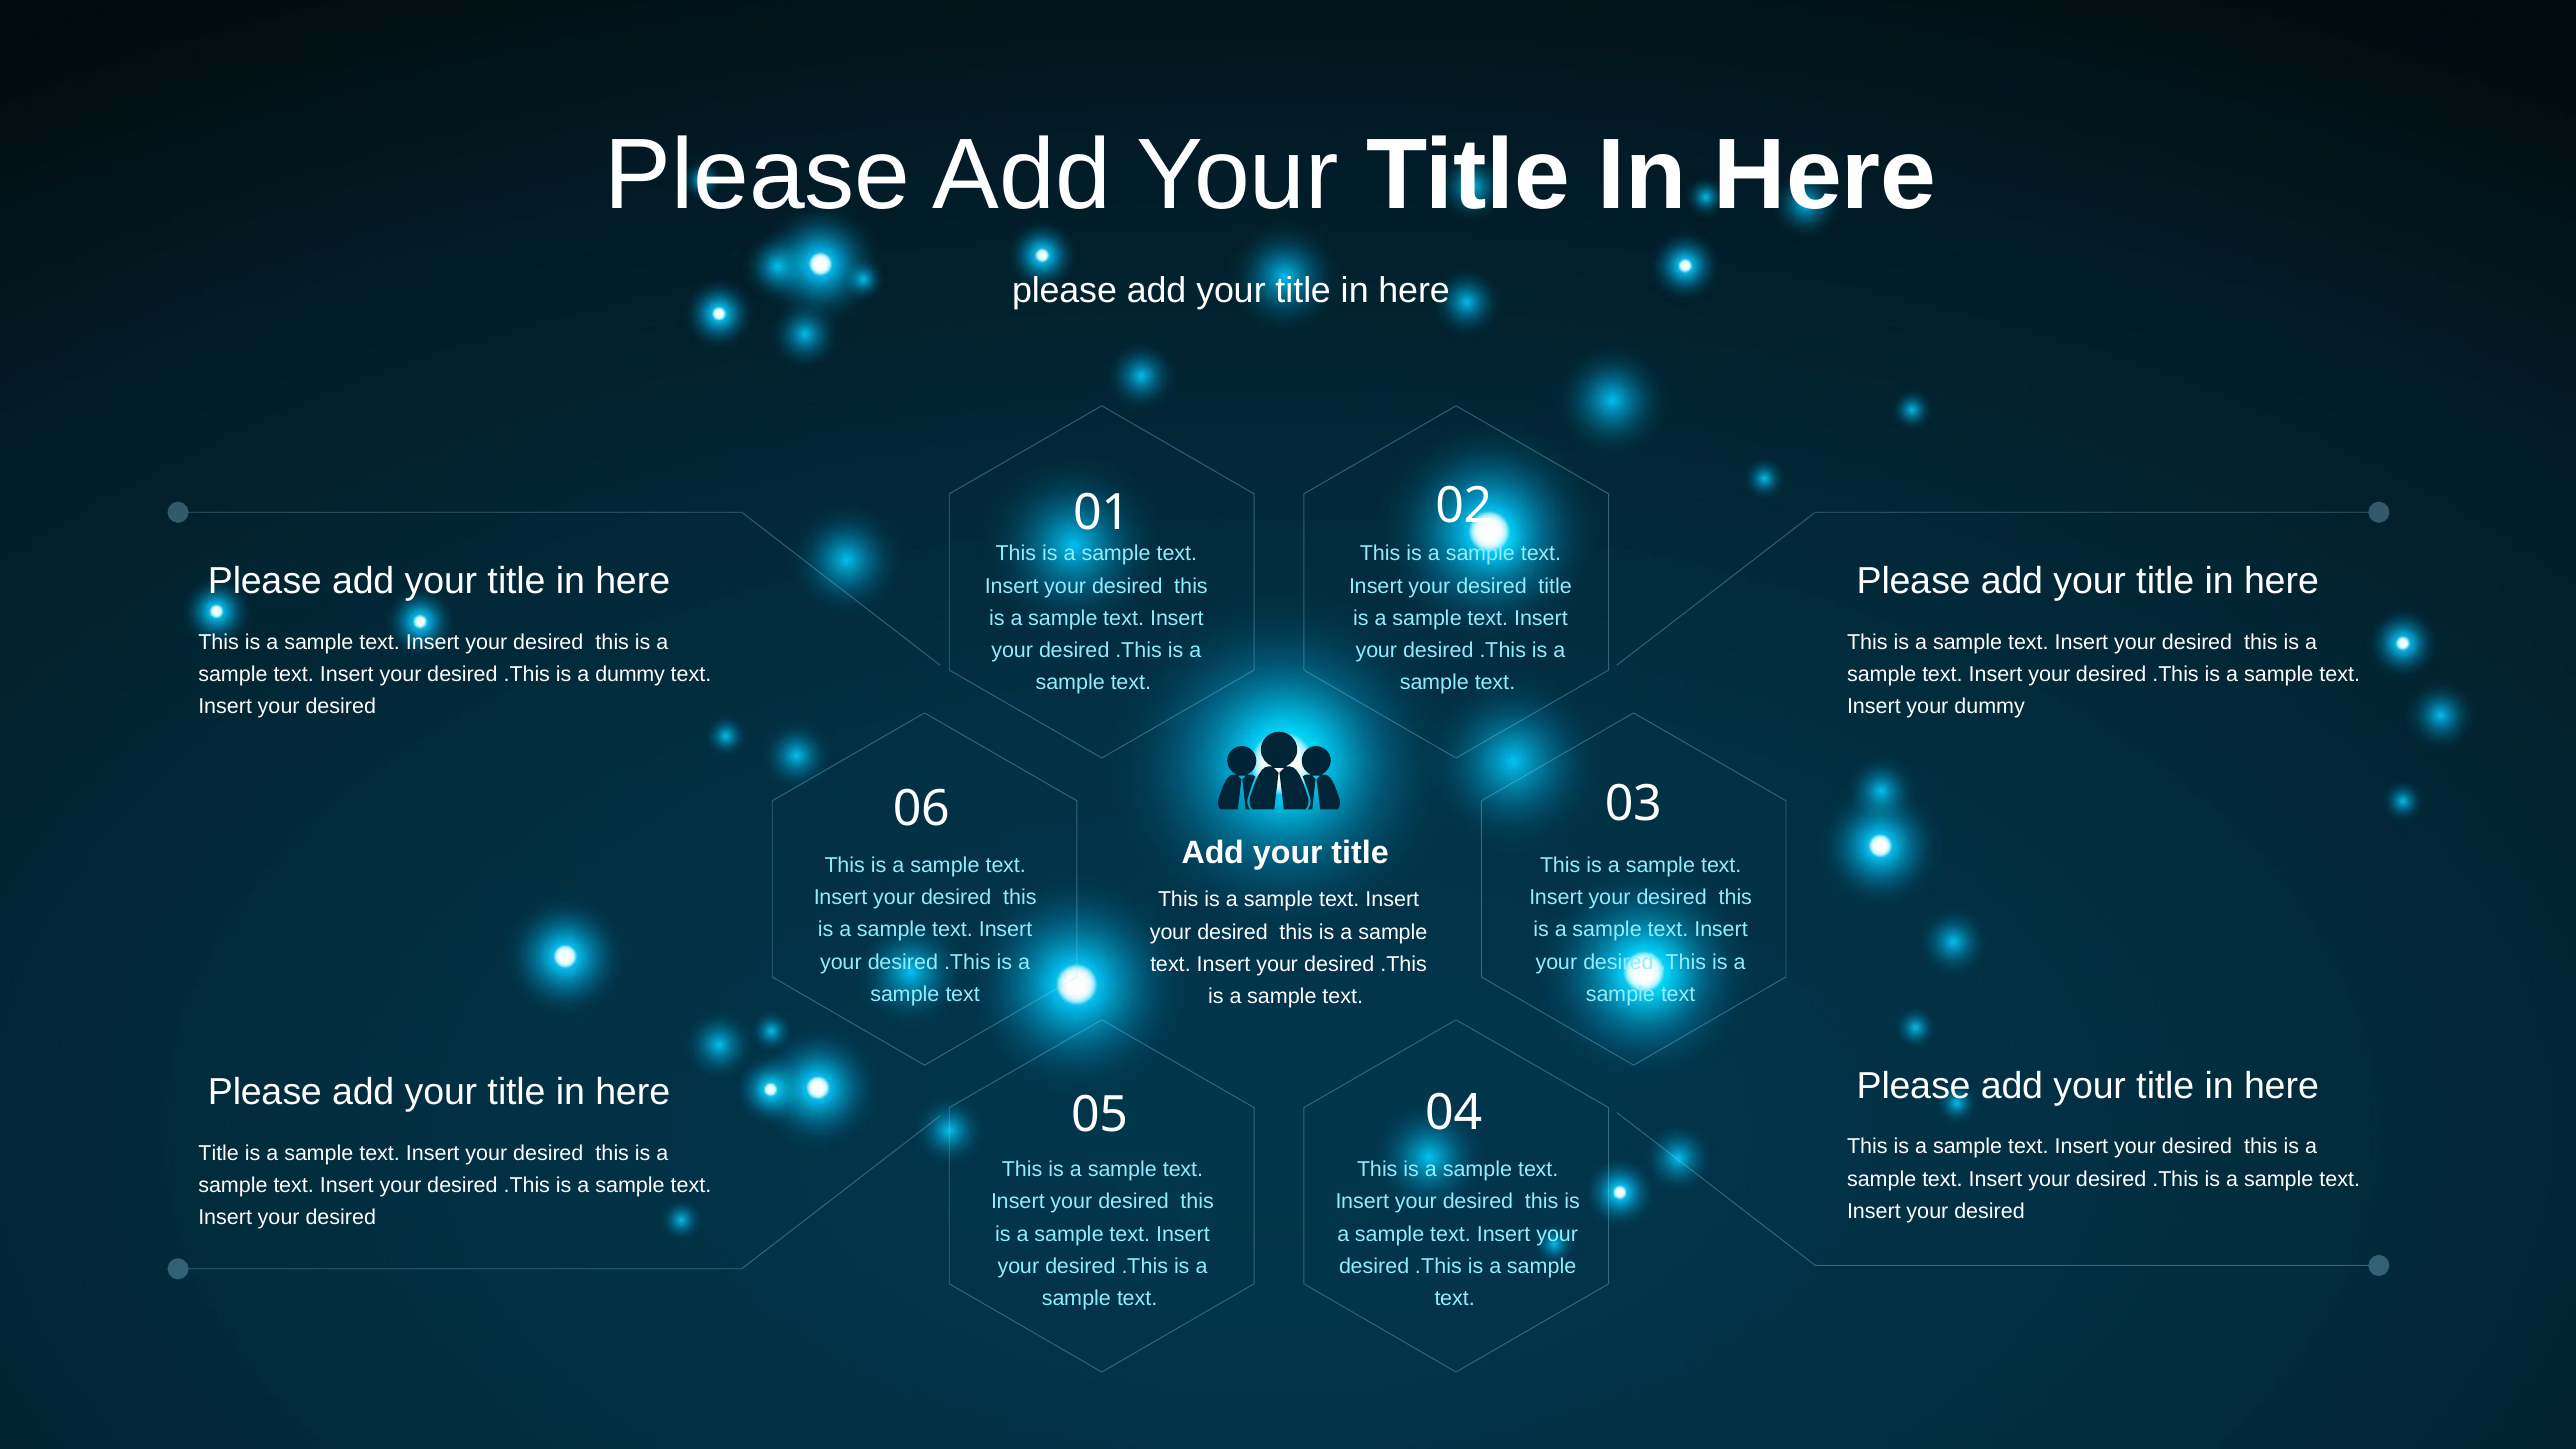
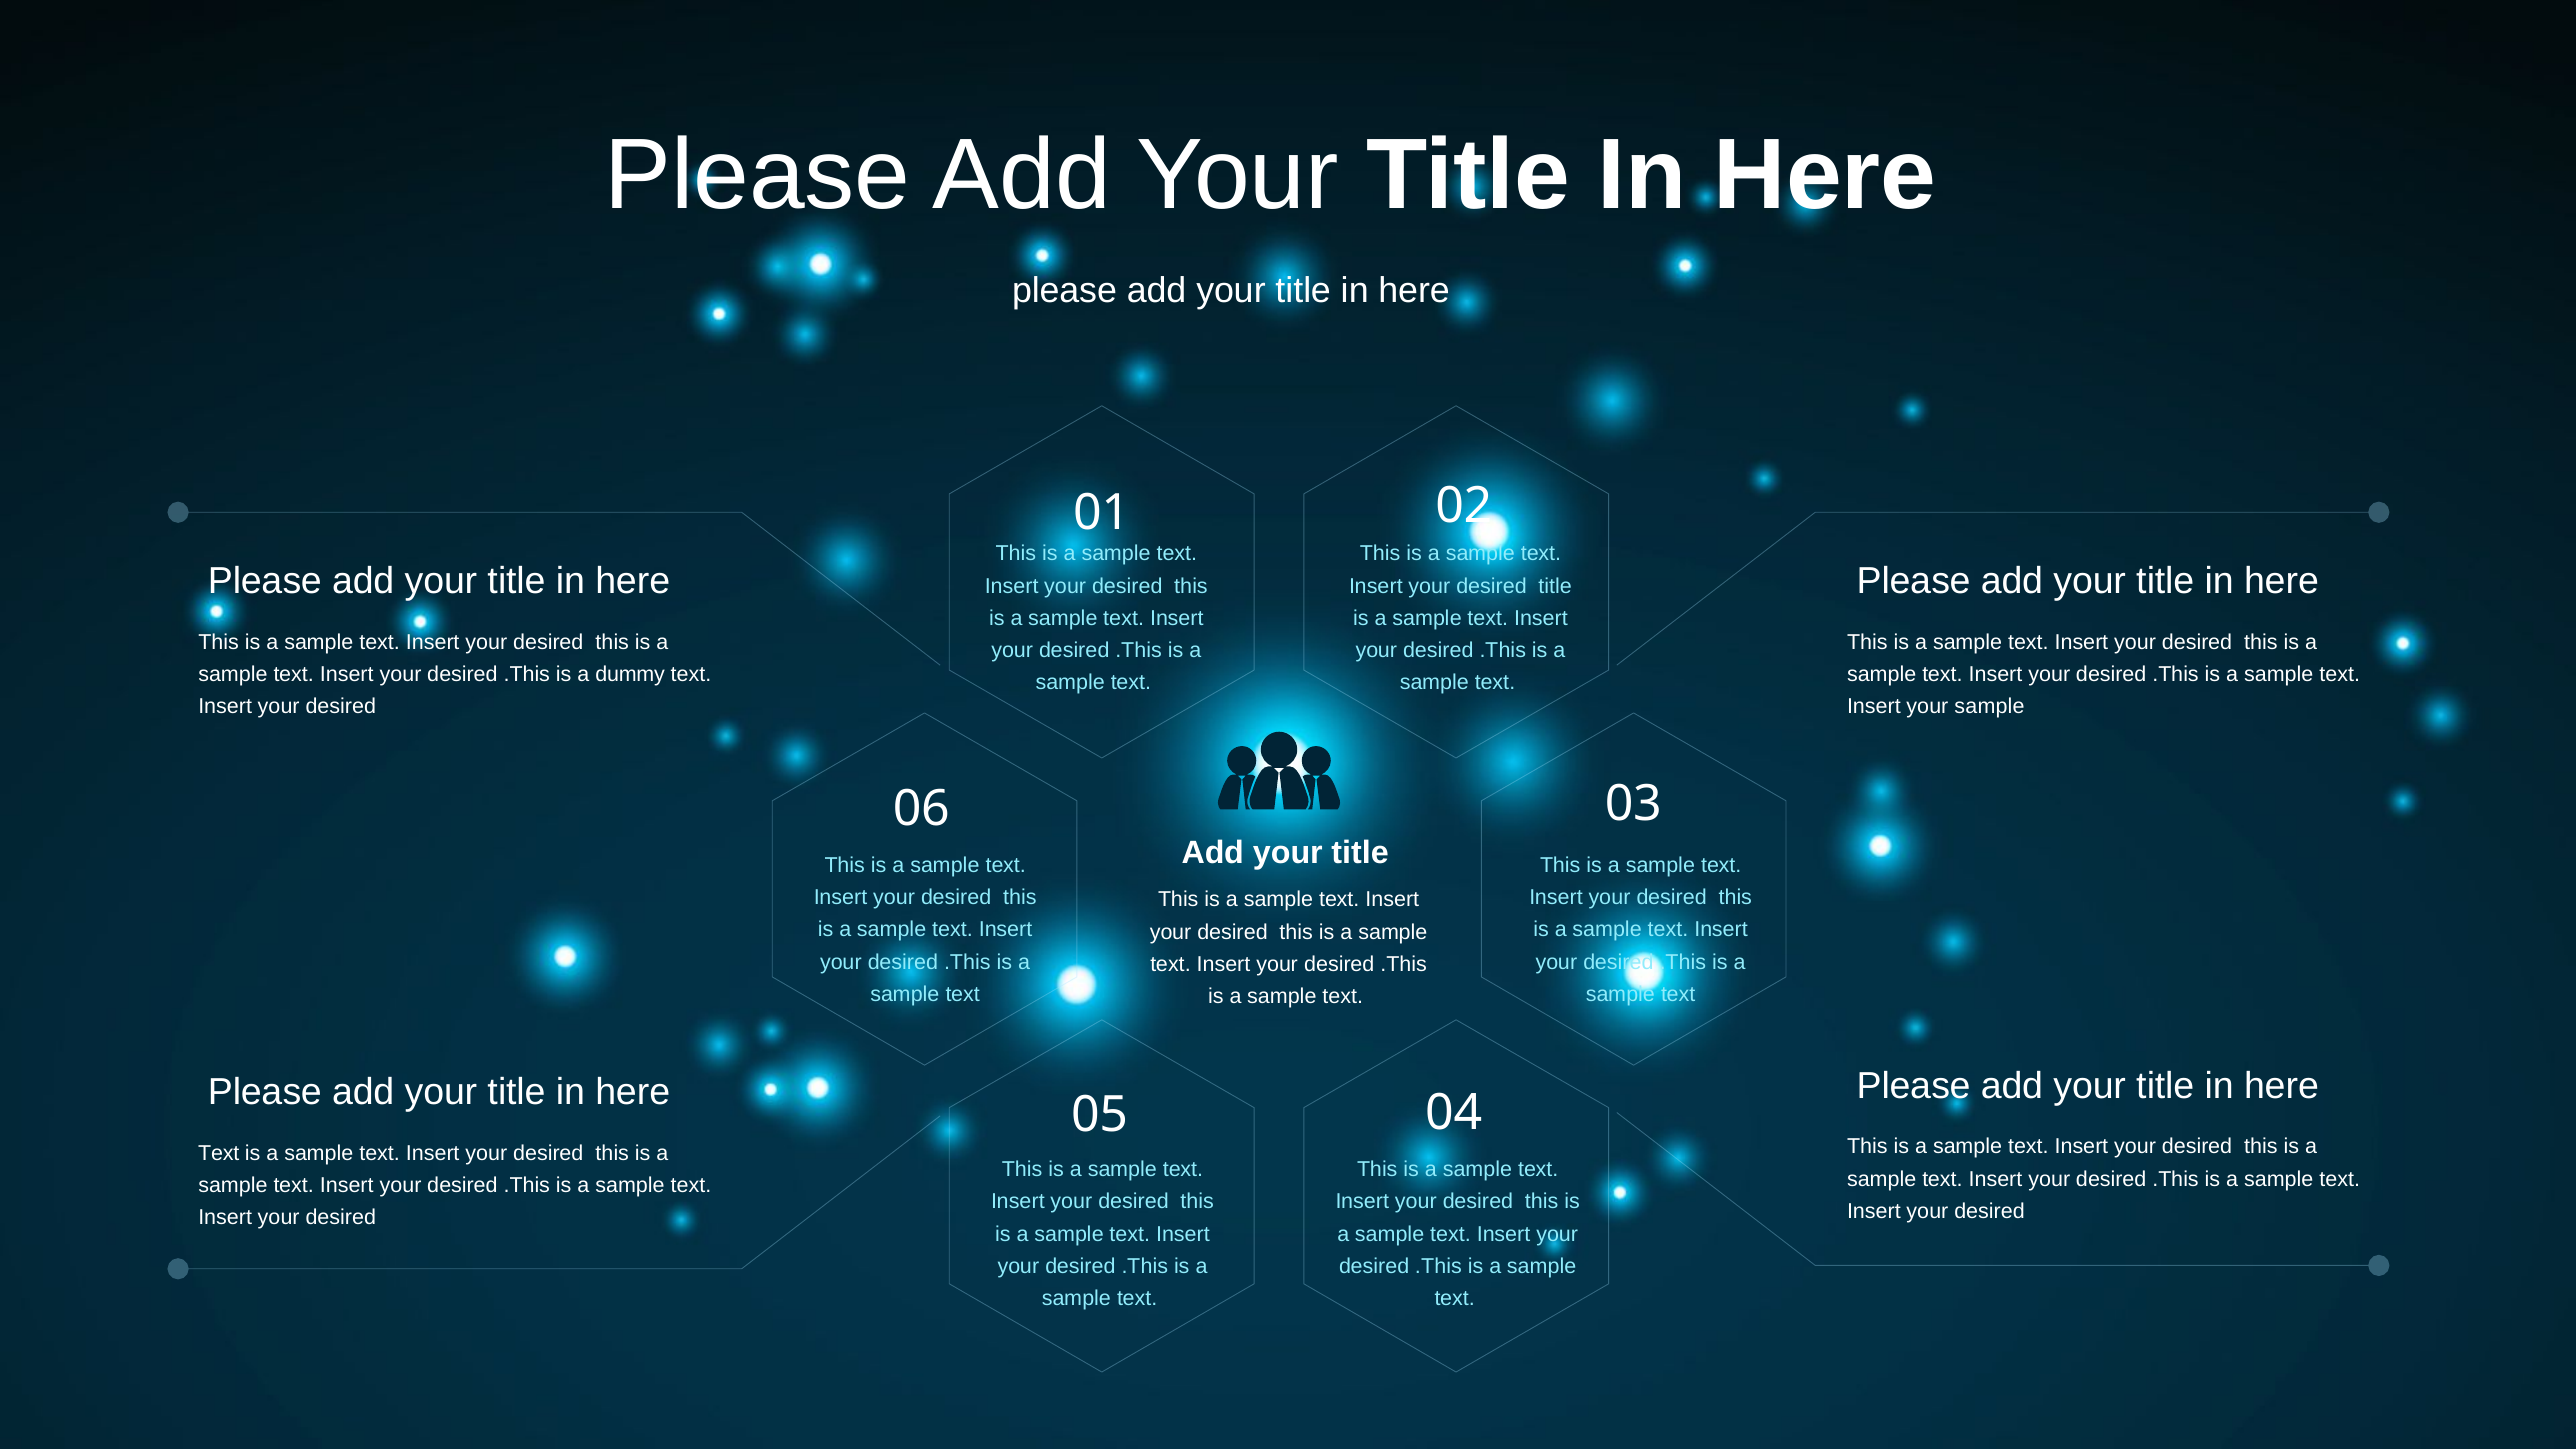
your dummy: dummy -> sample
Title at (219, 1153): Title -> Text
